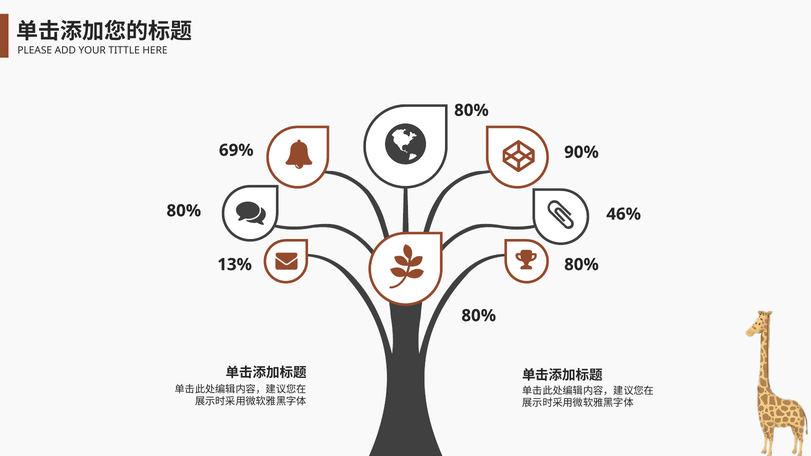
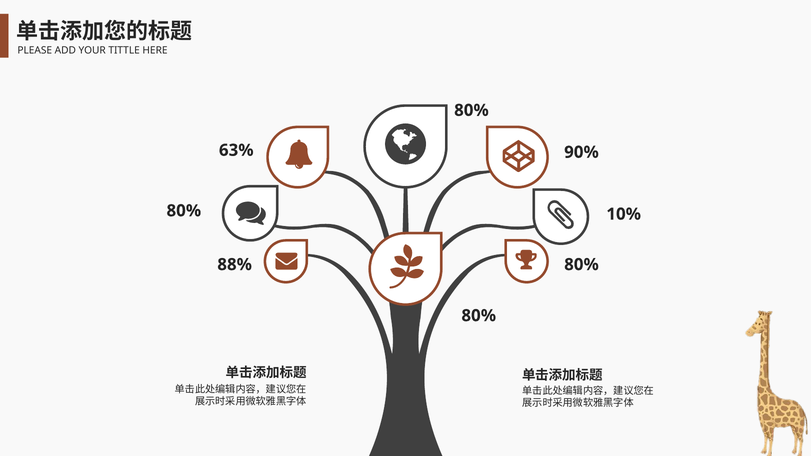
69%: 69% -> 63%
46%: 46% -> 10%
13%: 13% -> 88%
